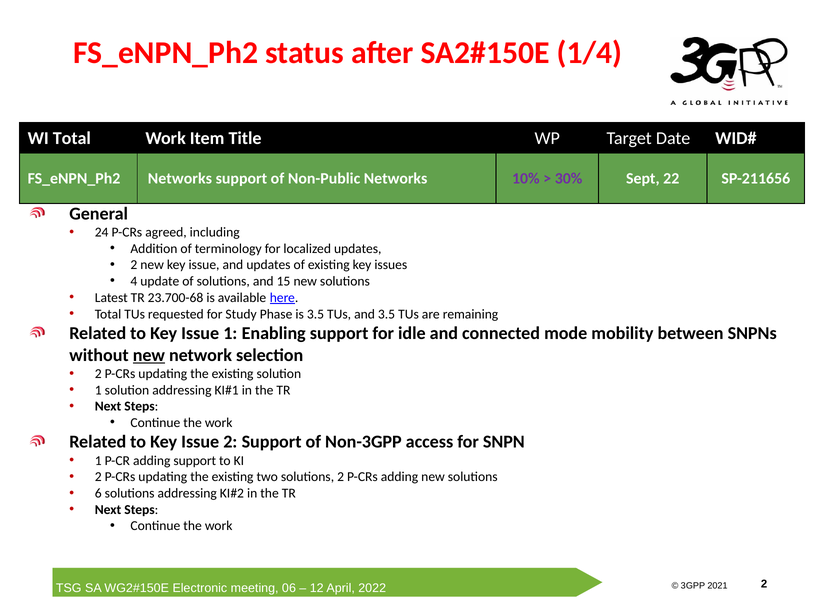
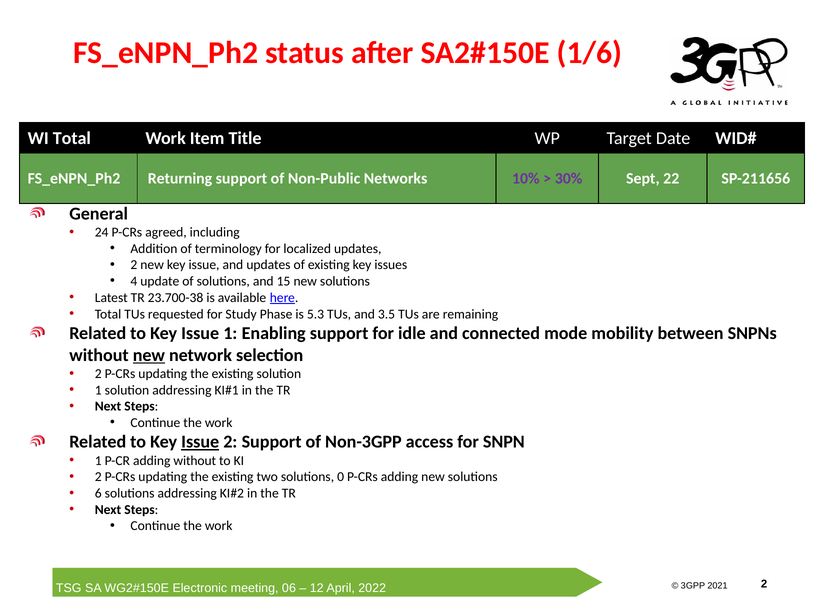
1/4: 1/4 -> 1/6
FS_eNPN_Ph2 Networks: Networks -> Returning
23.700-68: 23.700-68 -> 23.700-38
is 3.5: 3.5 -> 5.3
Issue at (200, 442) underline: none -> present
adding support: support -> without
solutions 2: 2 -> 0
